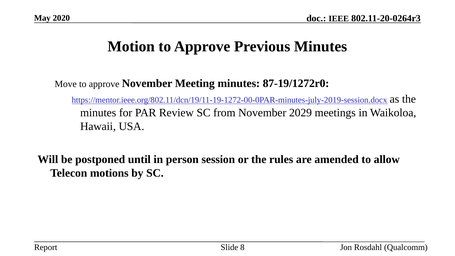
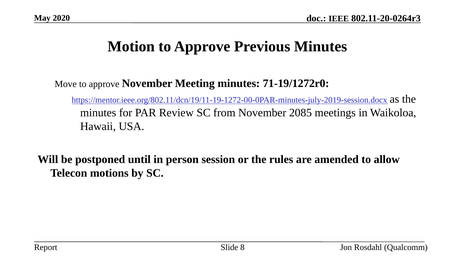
87-19/1272r0: 87-19/1272r0 -> 71-19/1272r0
2029: 2029 -> 2085
